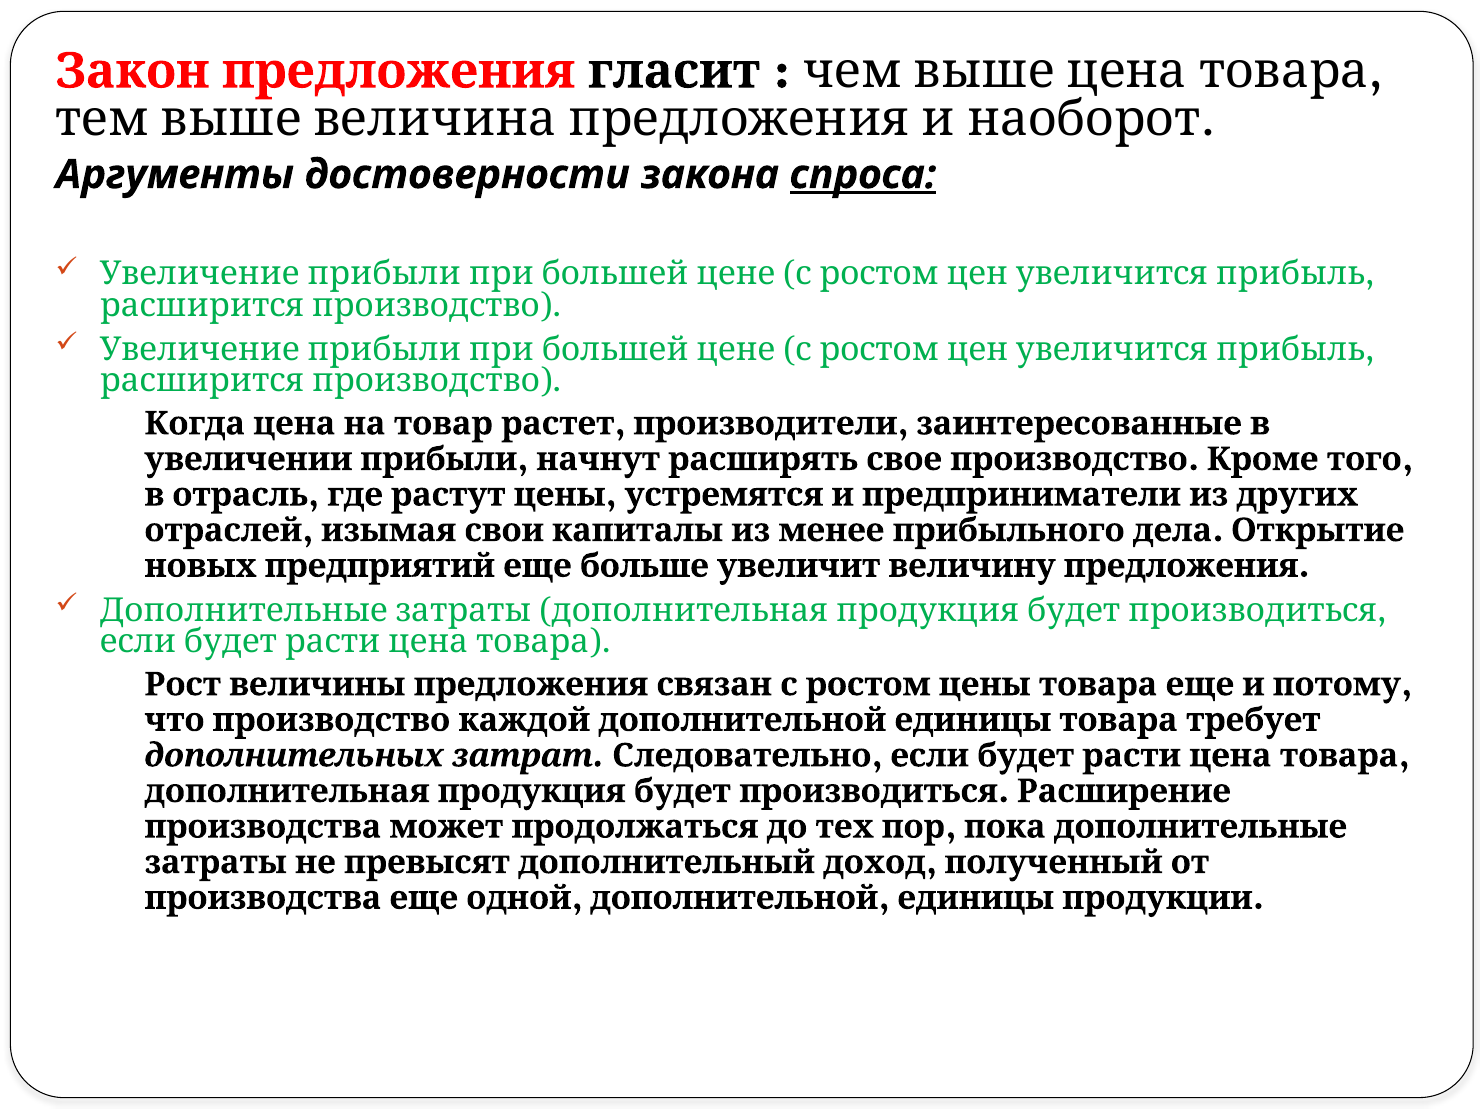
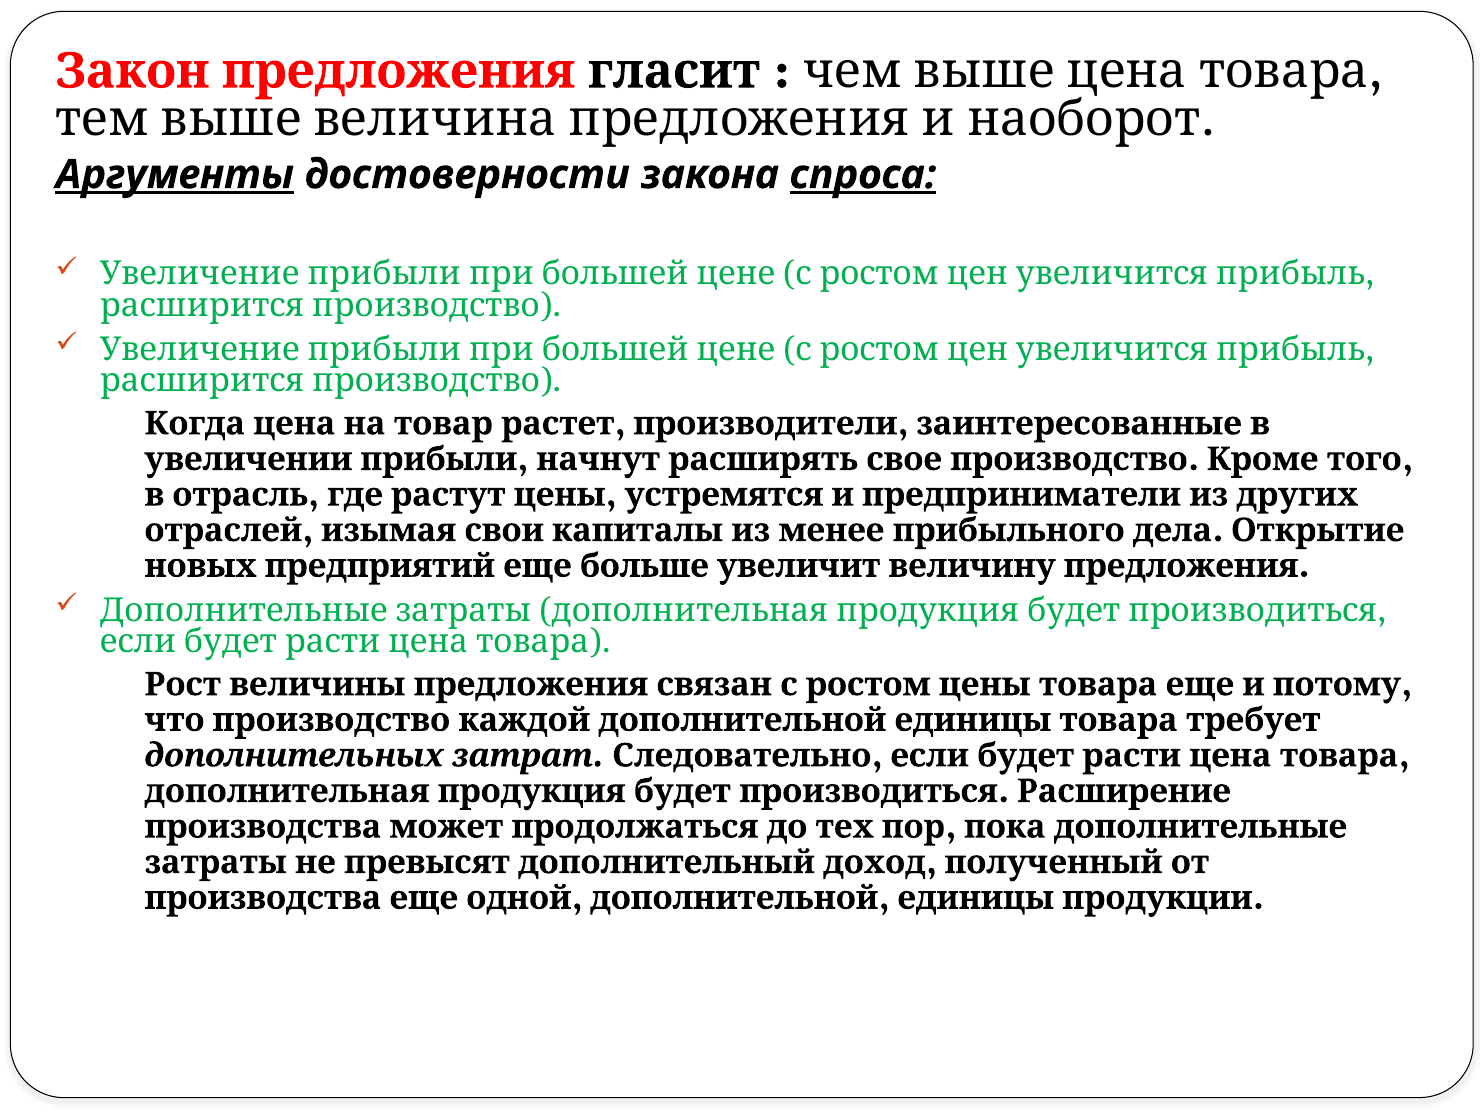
Аргументы underline: none -> present
